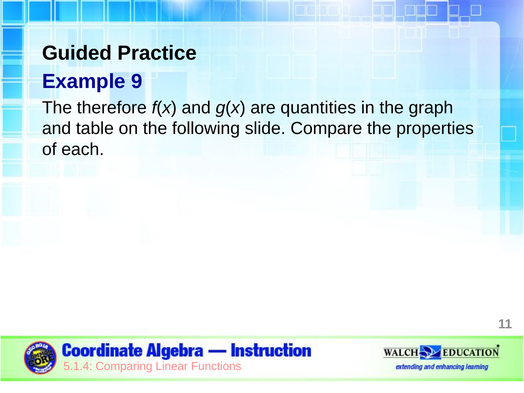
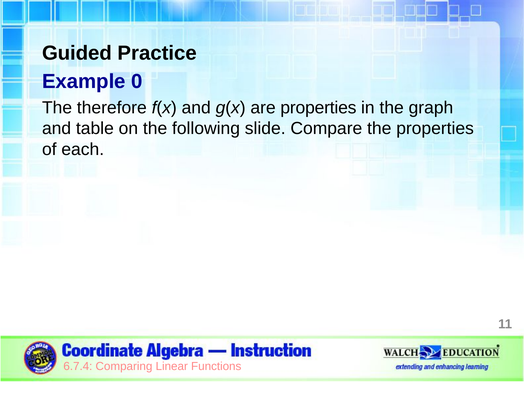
9: 9 -> 0
are quantities: quantities -> properties
5.1.4: 5.1.4 -> 6.7.4
